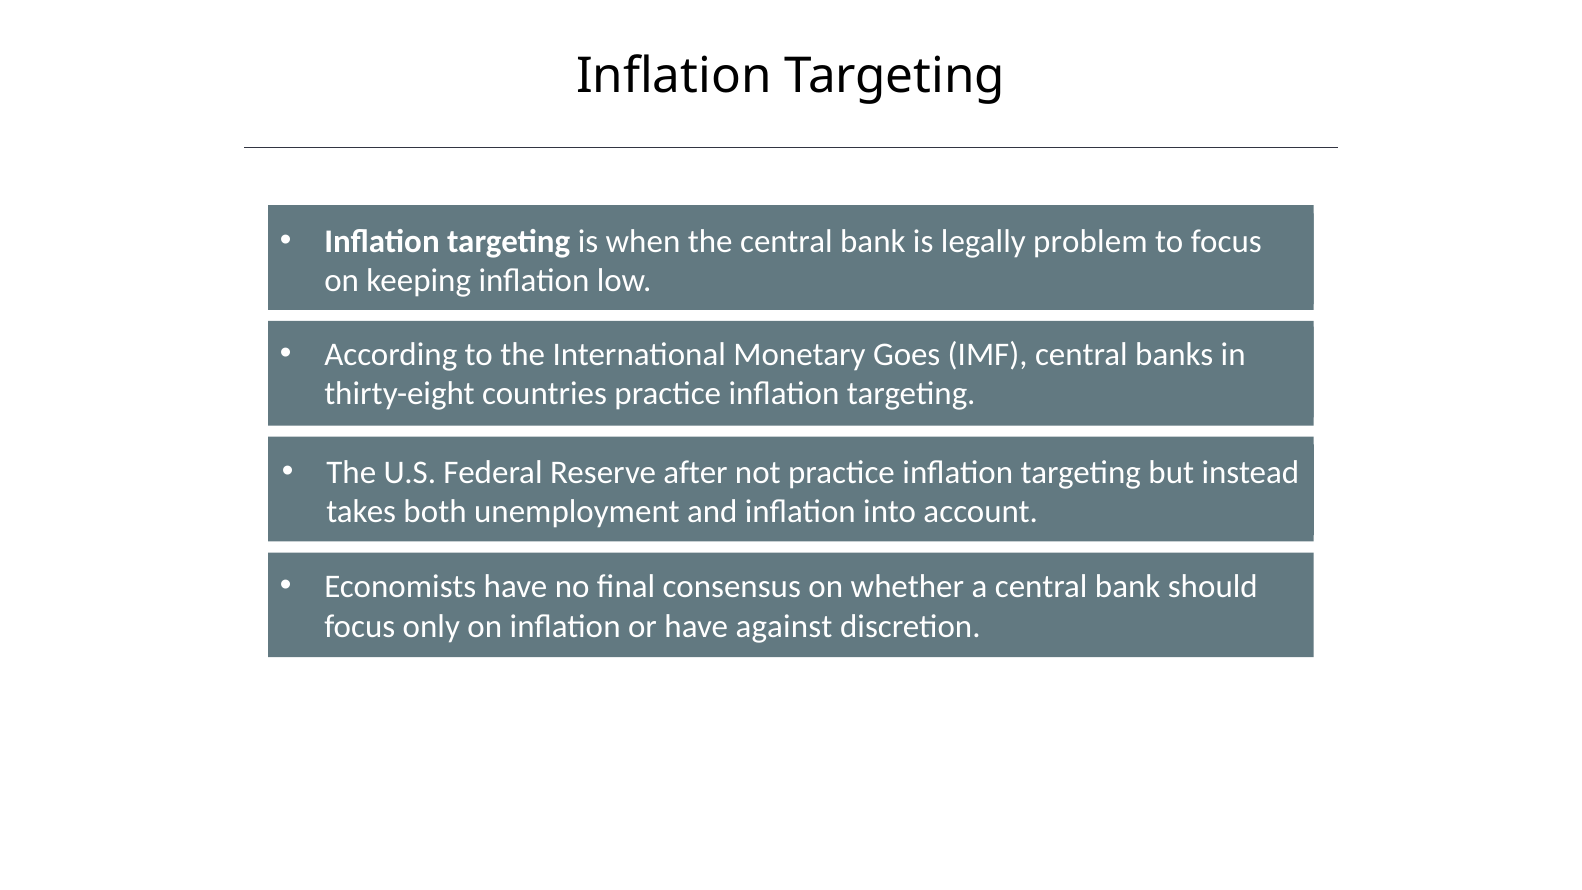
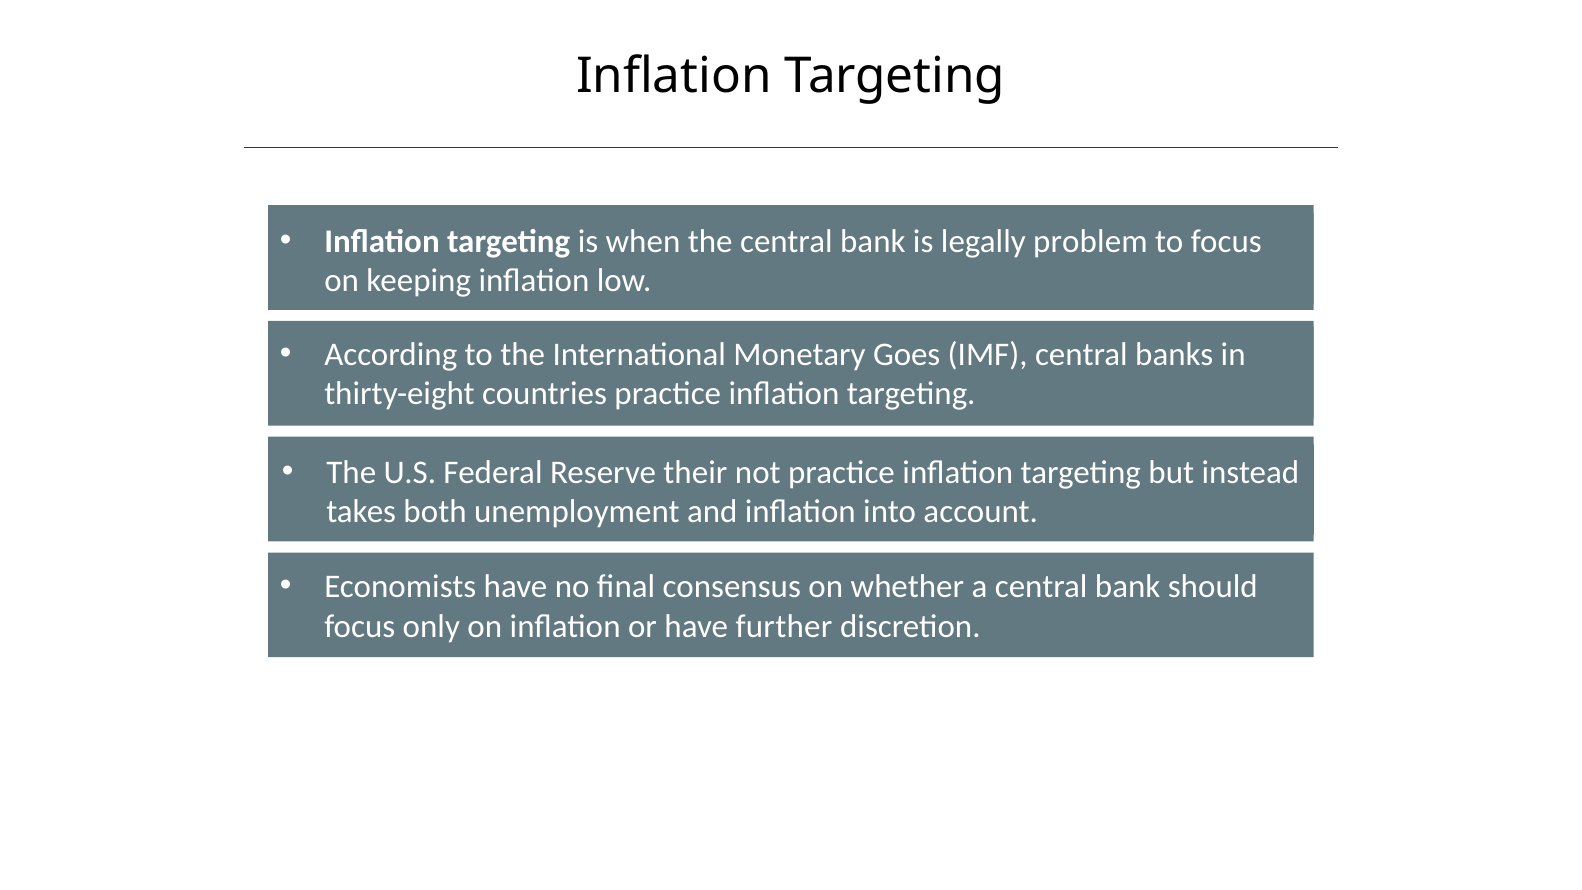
after: after -> their
against: against -> further
